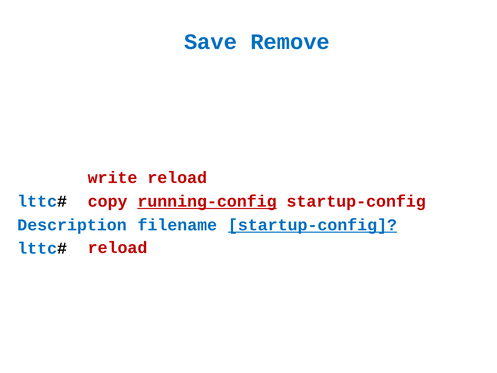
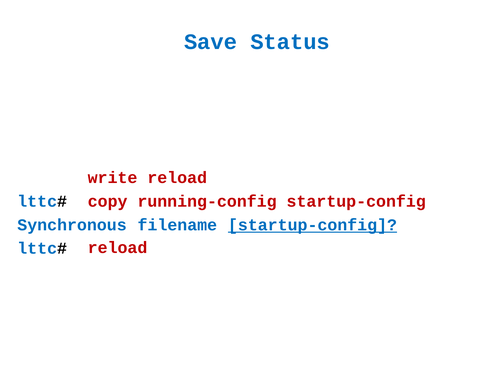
Remove: Remove -> Status
running-config underline: present -> none
Description: Description -> Synchronous
